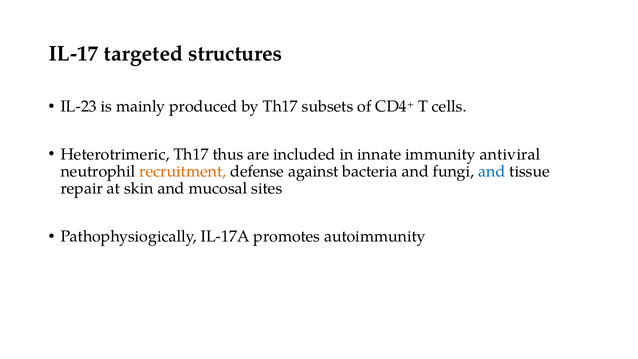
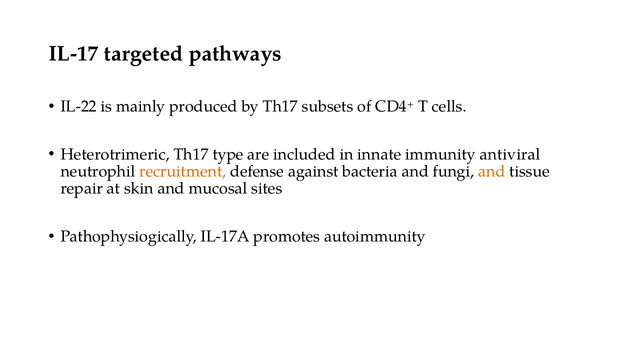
structures: structures -> pathways
IL-23: IL-23 -> IL-22
thus: thus -> type
and at (492, 171) colour: blue -> orange
